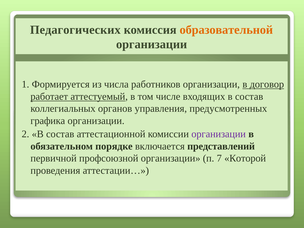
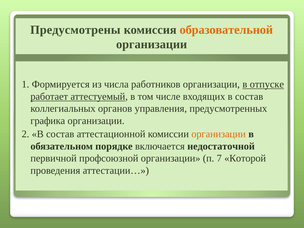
Педагогических: Педагогических -> Предусмотрены
договор: договор -> отпуске
организации at (219, 134) colour: purple -> orange
представлений: представлений -> недостаточной
